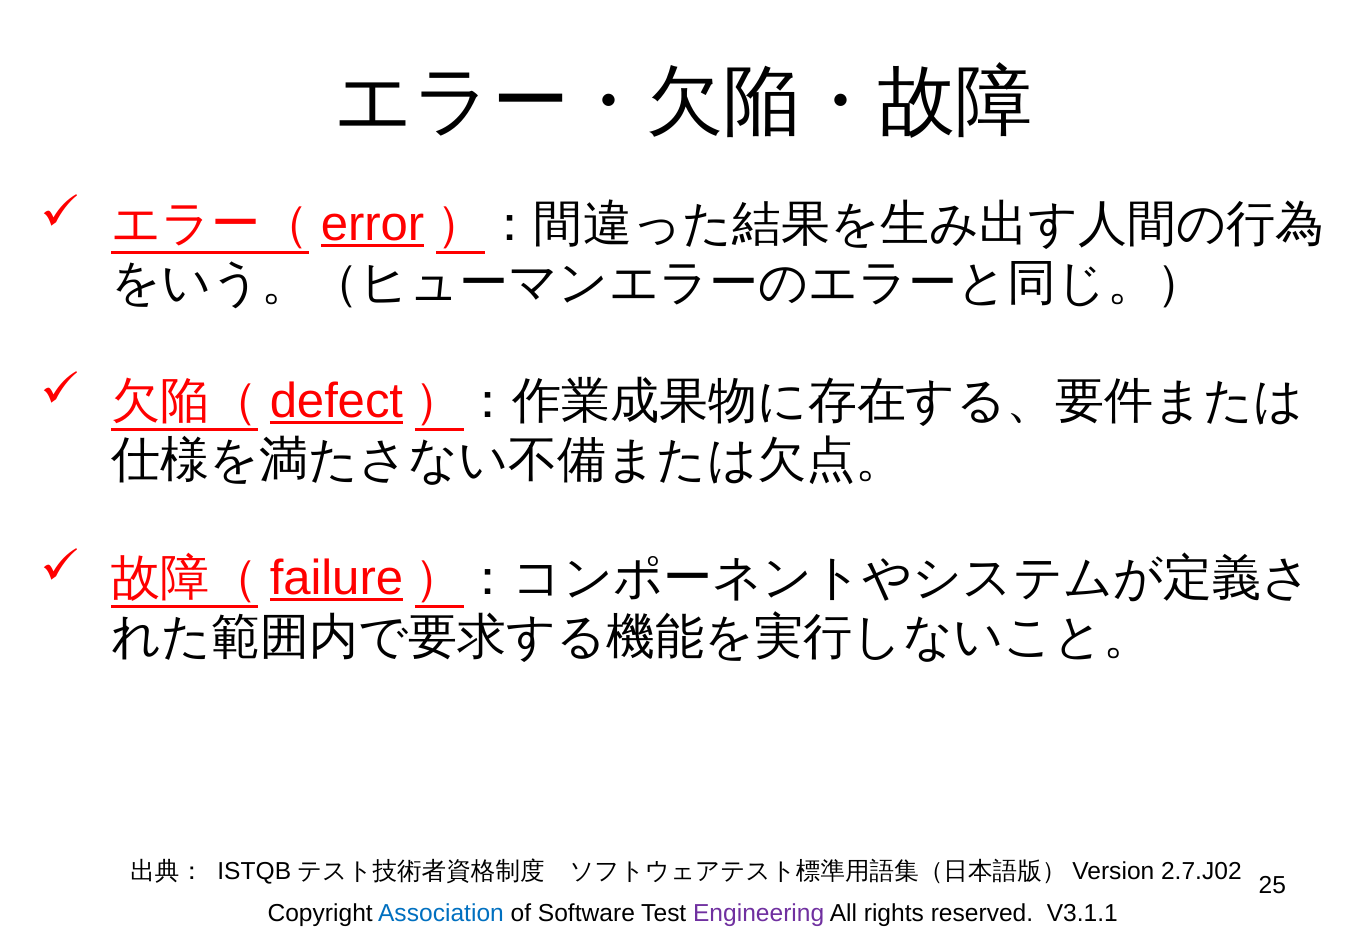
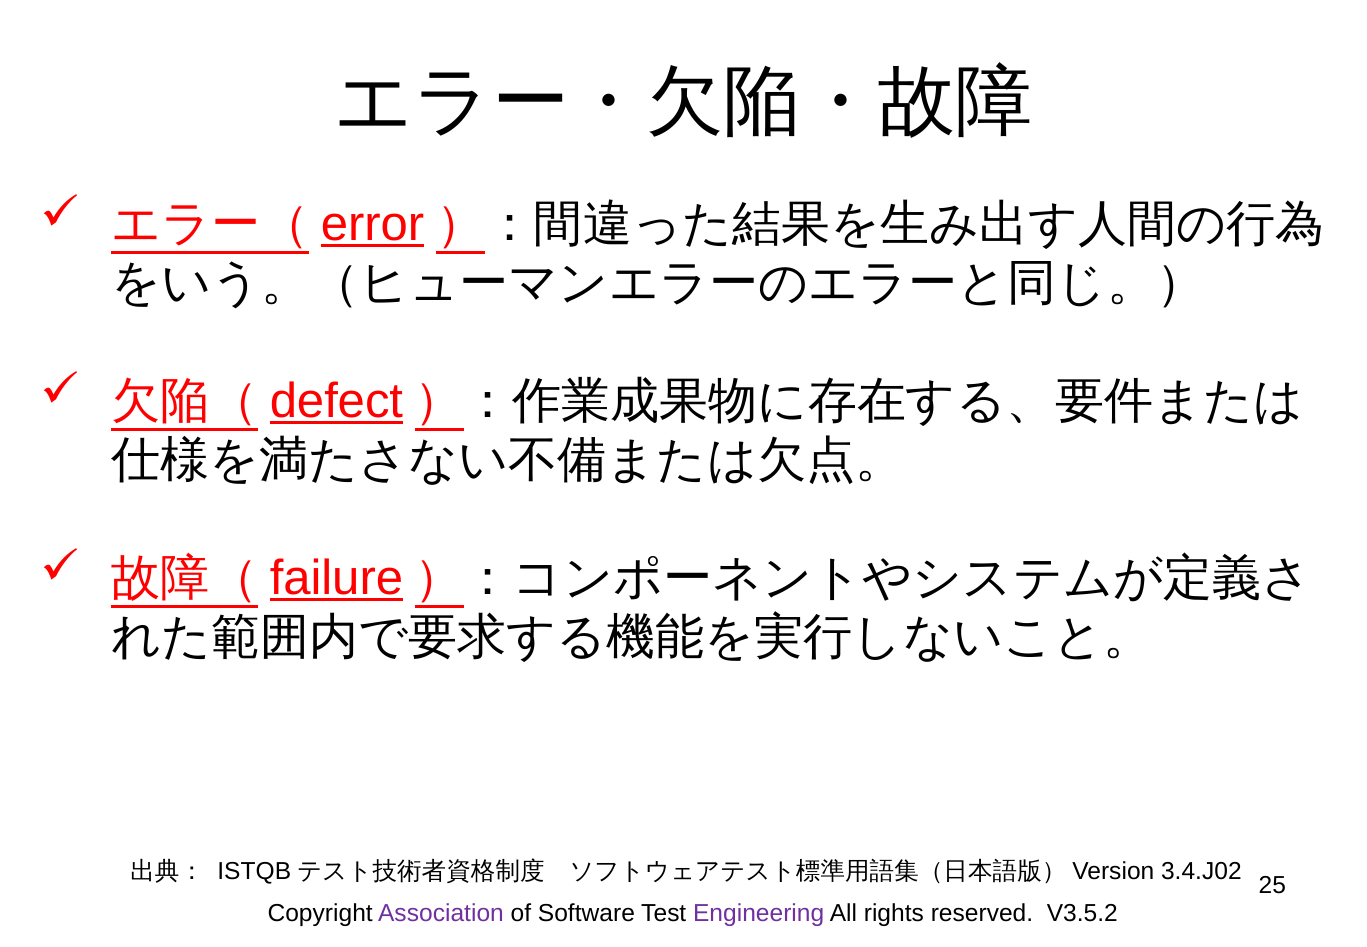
2.7.J02: 2.7.J02 -> 3.4.J02
Association colour: blue -> purple
V3.1.1: V3.1.1 -> V3.5.2
